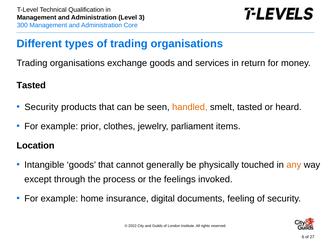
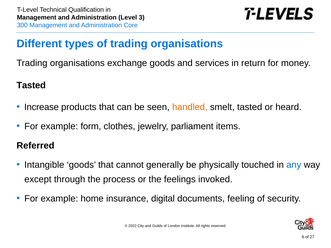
Security at (41, 107): Security -> Increase
prior: prior -> form
Location: Location -> Referred
any colour: orange -> blue
